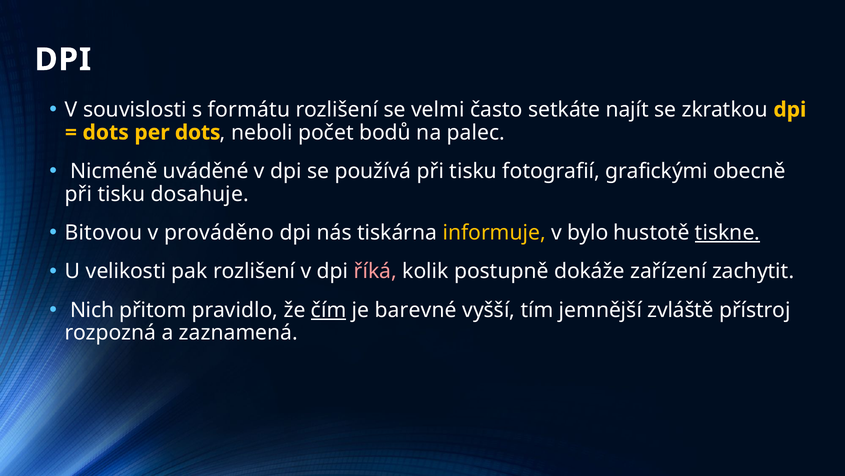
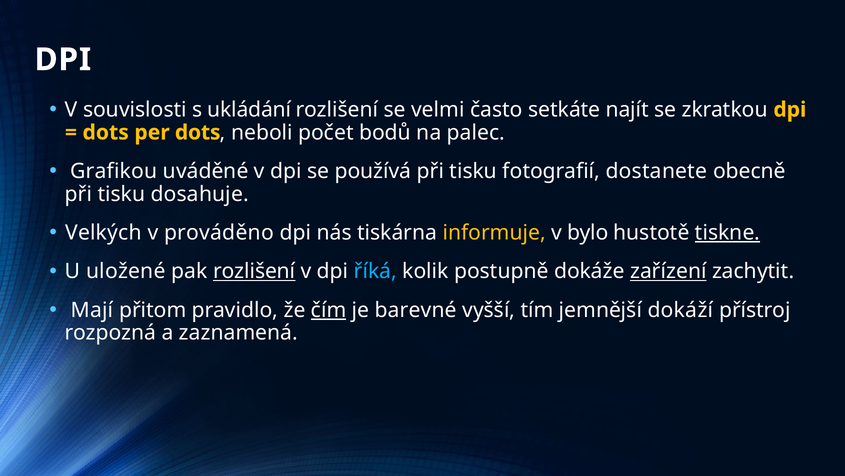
formátu: formátu -> ukládání
Nicméně: Nicméně -> Grafikou
grafickými: grafickými -> dostanete
Bitovou: Bitovou -> Velkých
velikosti: velikosti -> uložené
rozlišení at (254, 271) underline: none -> present
říká colour: pink -> light blue
zařízení underline: none -> present
Nich: Nich -> Mají
zvláště: zvláště -> dokáží
